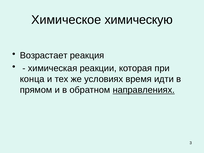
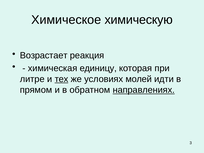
реакции: реакции -> единицу
конца: конца -> литре
тех underline: none -> present
время: время -> молей
